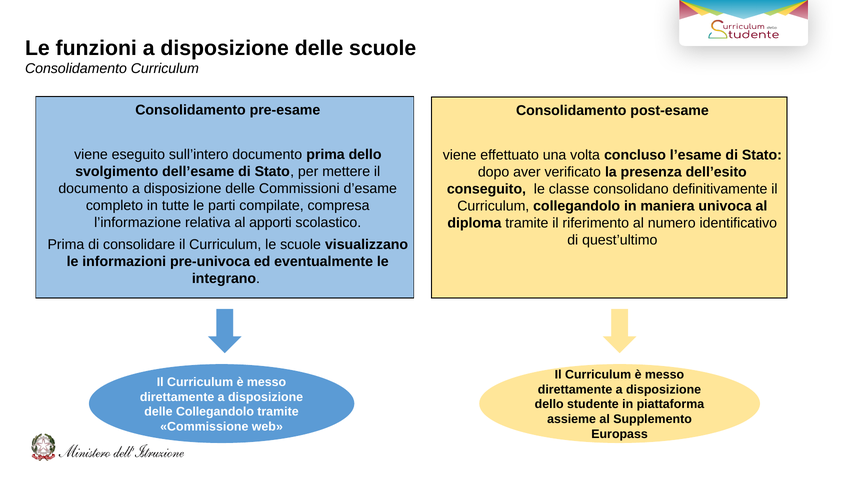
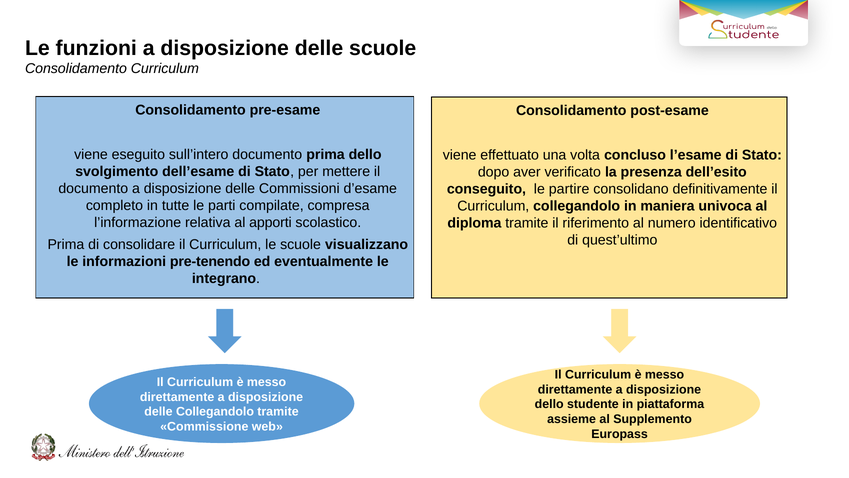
classe: classe -> partire
pre-univoca: pre-univoca -> pre-tenendo
